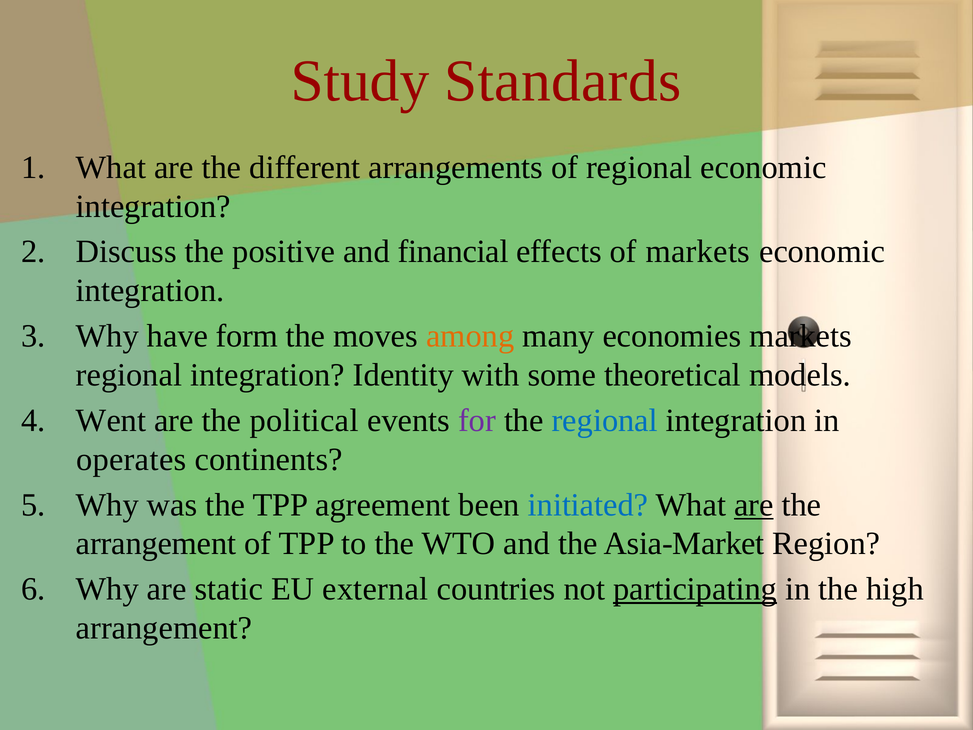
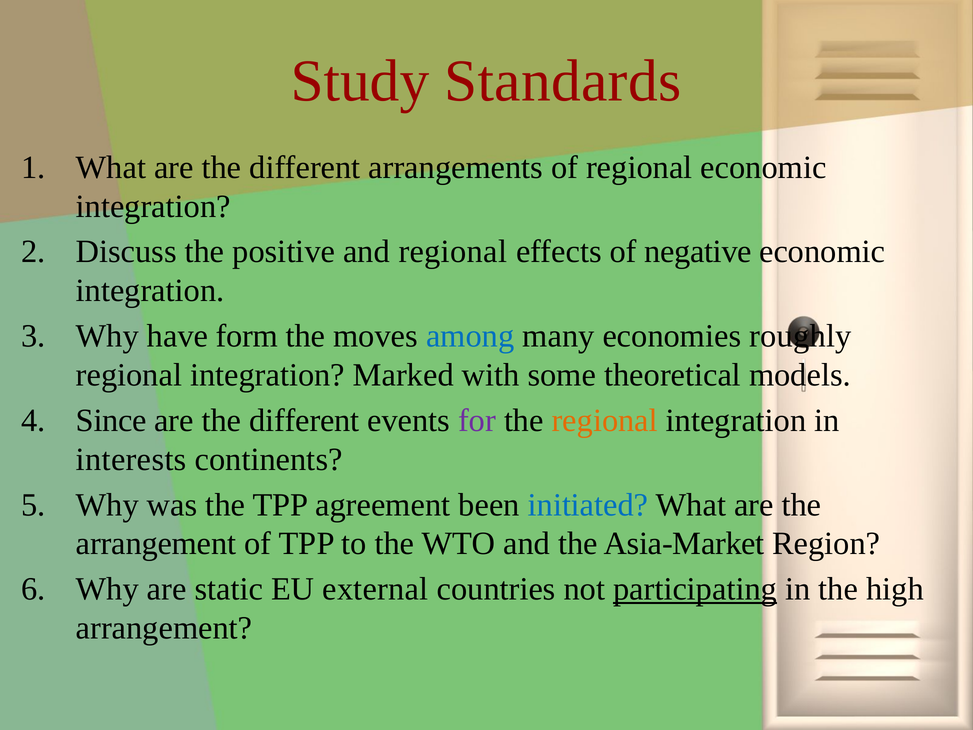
and financial: financial -> regional
of markets: markets -> negative
among colour: orange -> blue
economies markets: markets -> roughly
Identity: Identity -> Marked
Went: Went -> Since
political at (304, 420): political -> different
regional at (605, 420) colour: blue -> orange
operates: operates -> interests
are at (754, 505) underline: present -> none
